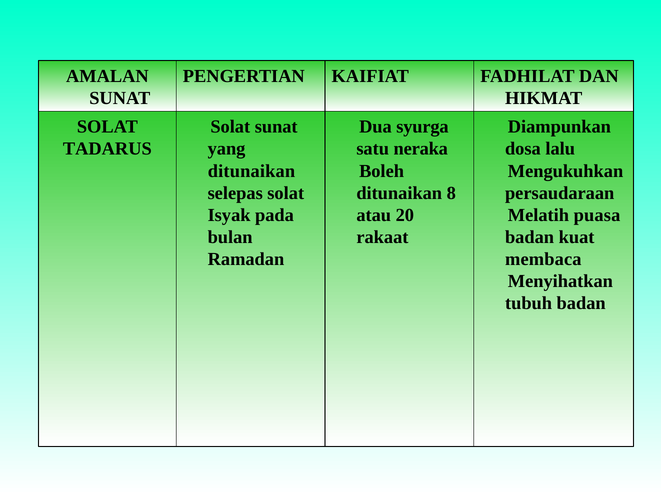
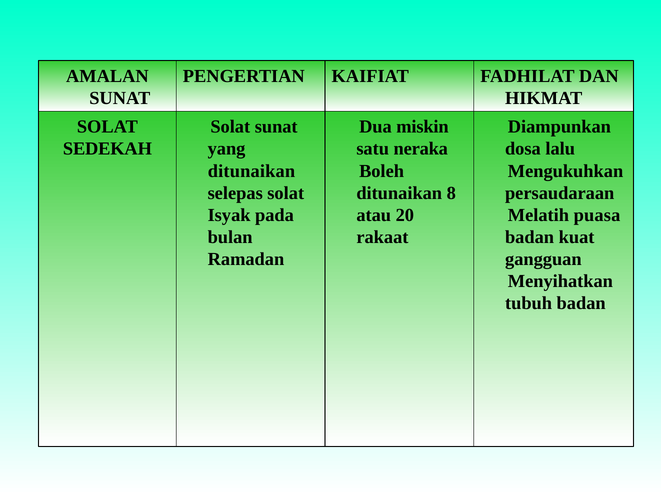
syurga: syurga -> miskin
TADARUS: TADARUS -> SEDEKAH
membaca: membaca -> gangguan
